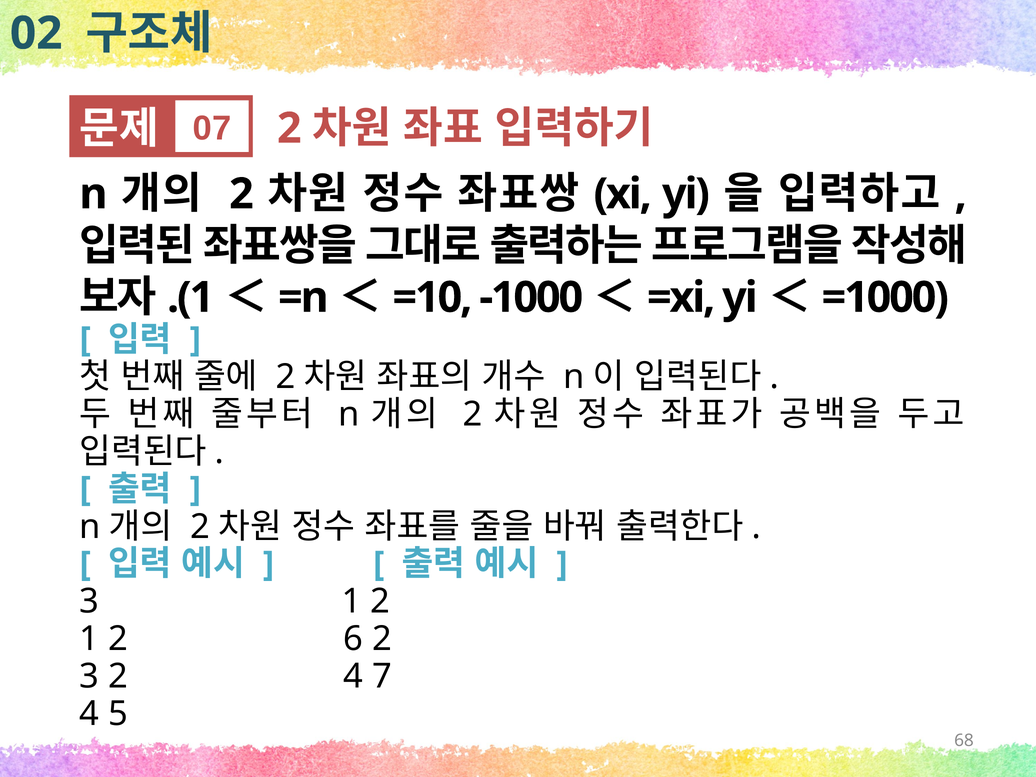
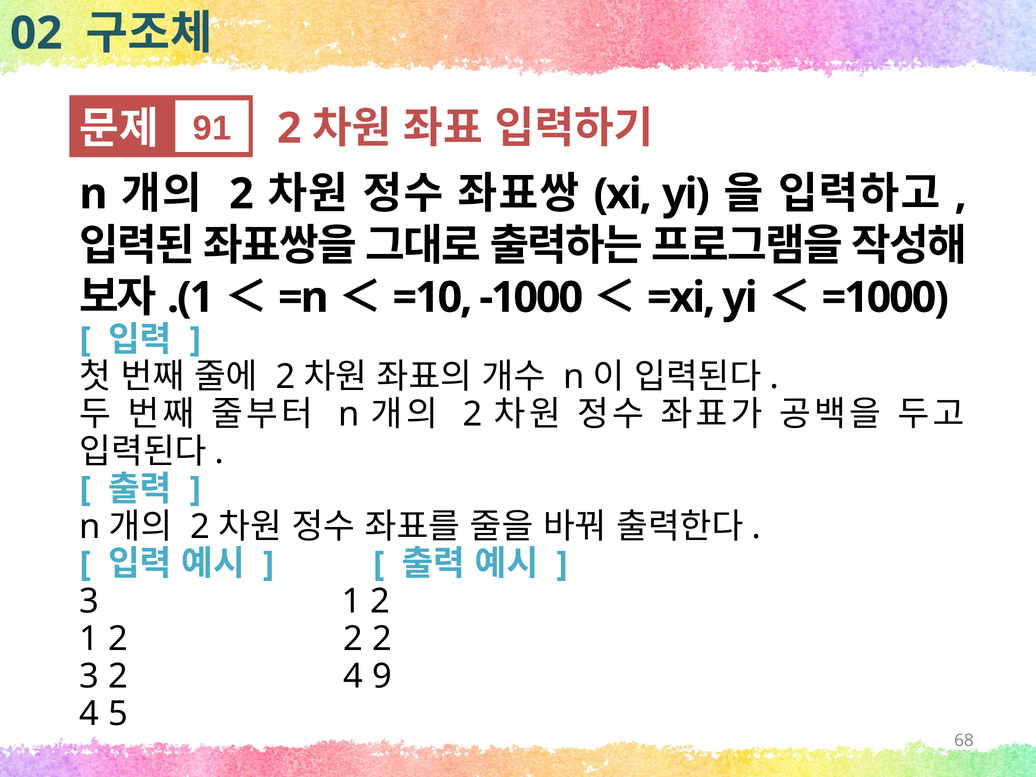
07: 07 -> 91
1 2 6: 6 -> 2
7: 7 -> 9
